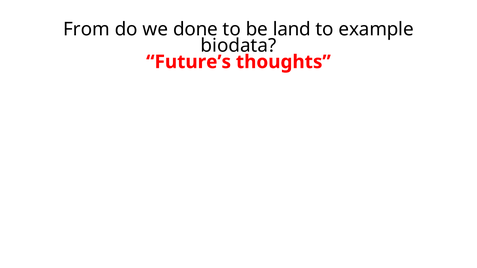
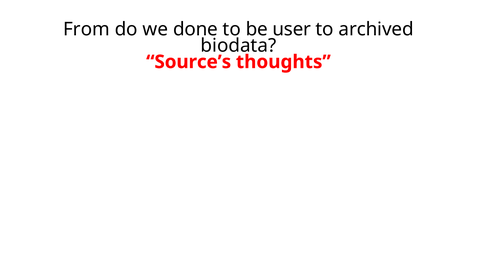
land: land -> user
example: example -> archived
Future’s: Future’s -> Source’s
